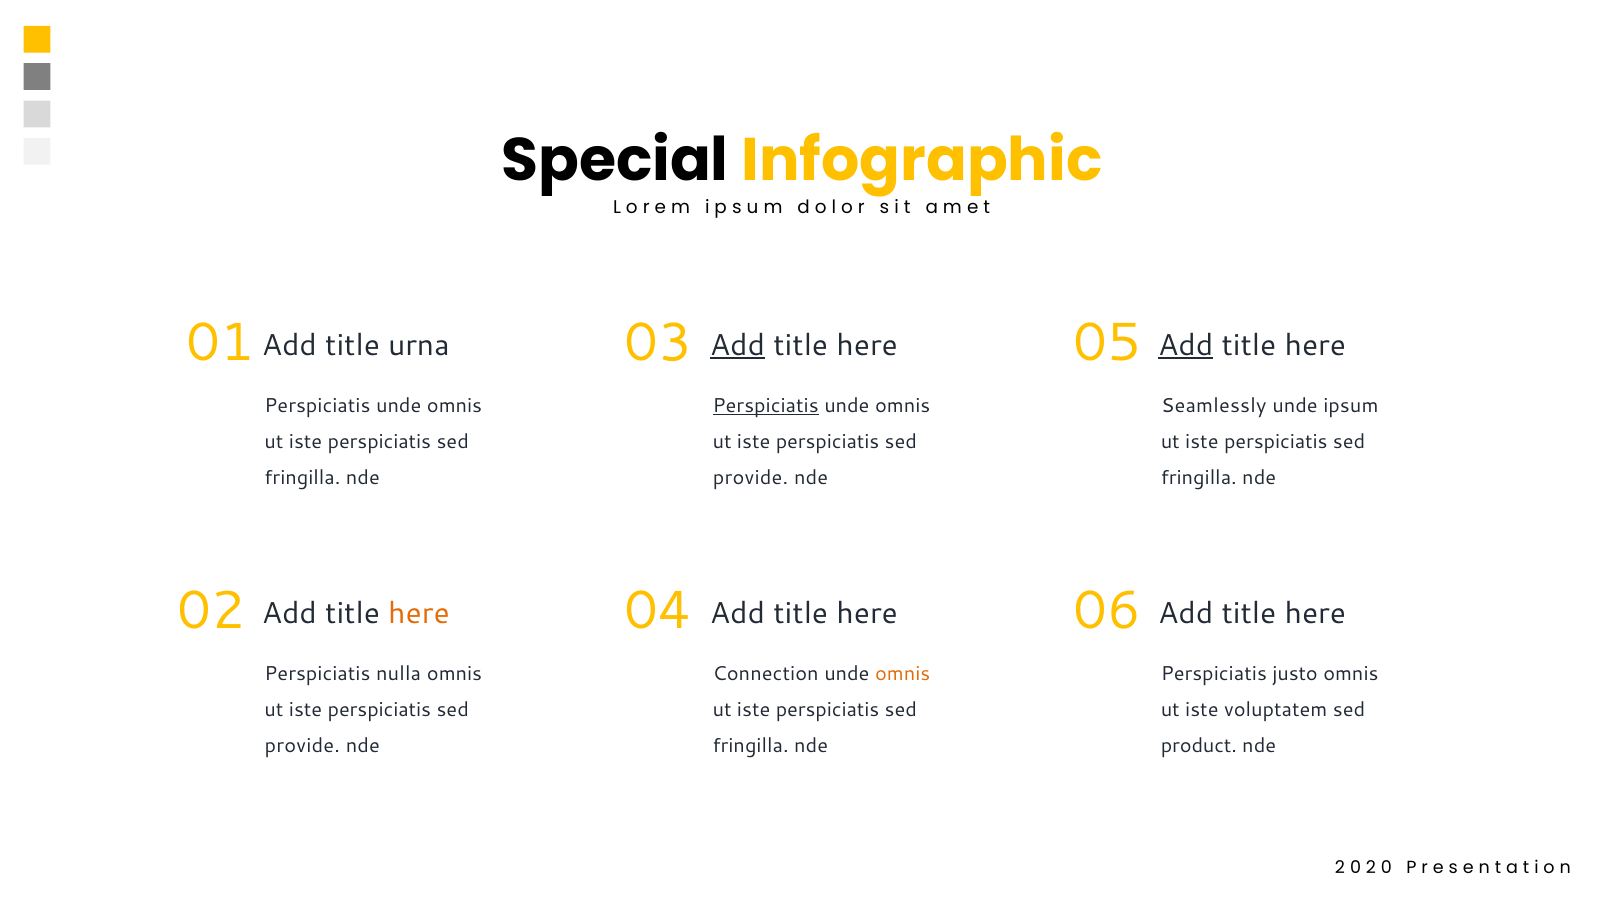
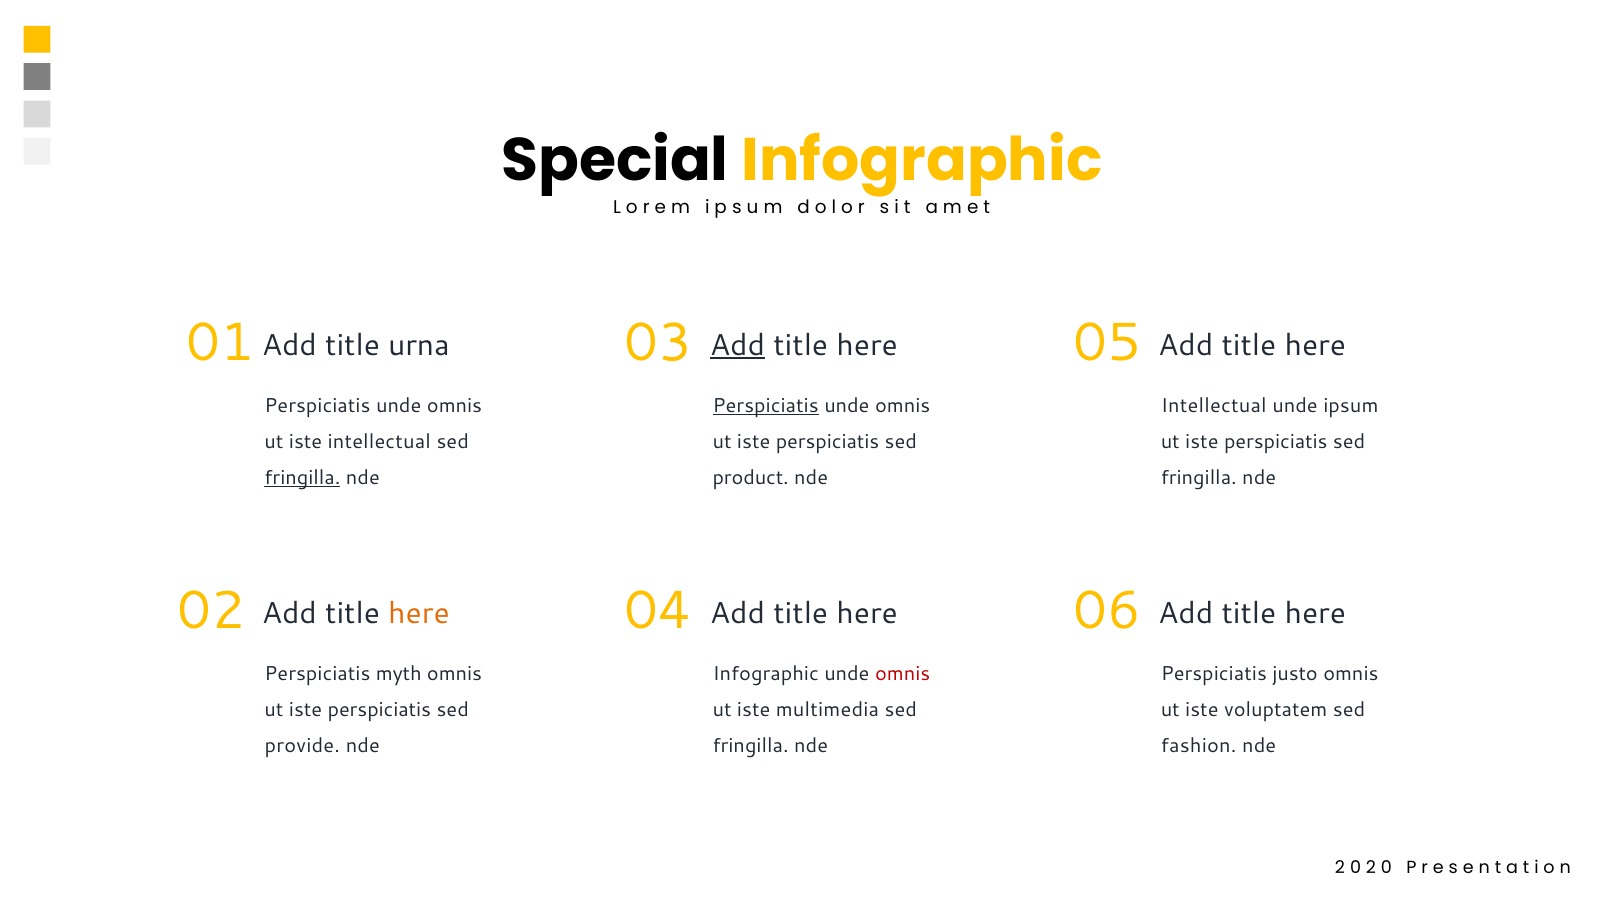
Add at (1186, 345) underline: present -> none
Seamlessly at (1214, 405): Seamlessly -> Intellectual
perspiciatis at (379, 441): perspiciatis -> intellectual
fringilla at (302, 478) underline: none -> present
provide at (751, 478): provide -> product
nulla: nulla -> myth
Connection at (766, 673): Connection -> Infographic
omnis at (903, 673) colour: orange -> red
perspiciatis at (828, 709): perspiciatis -> multimedia
product: product -> fashion
